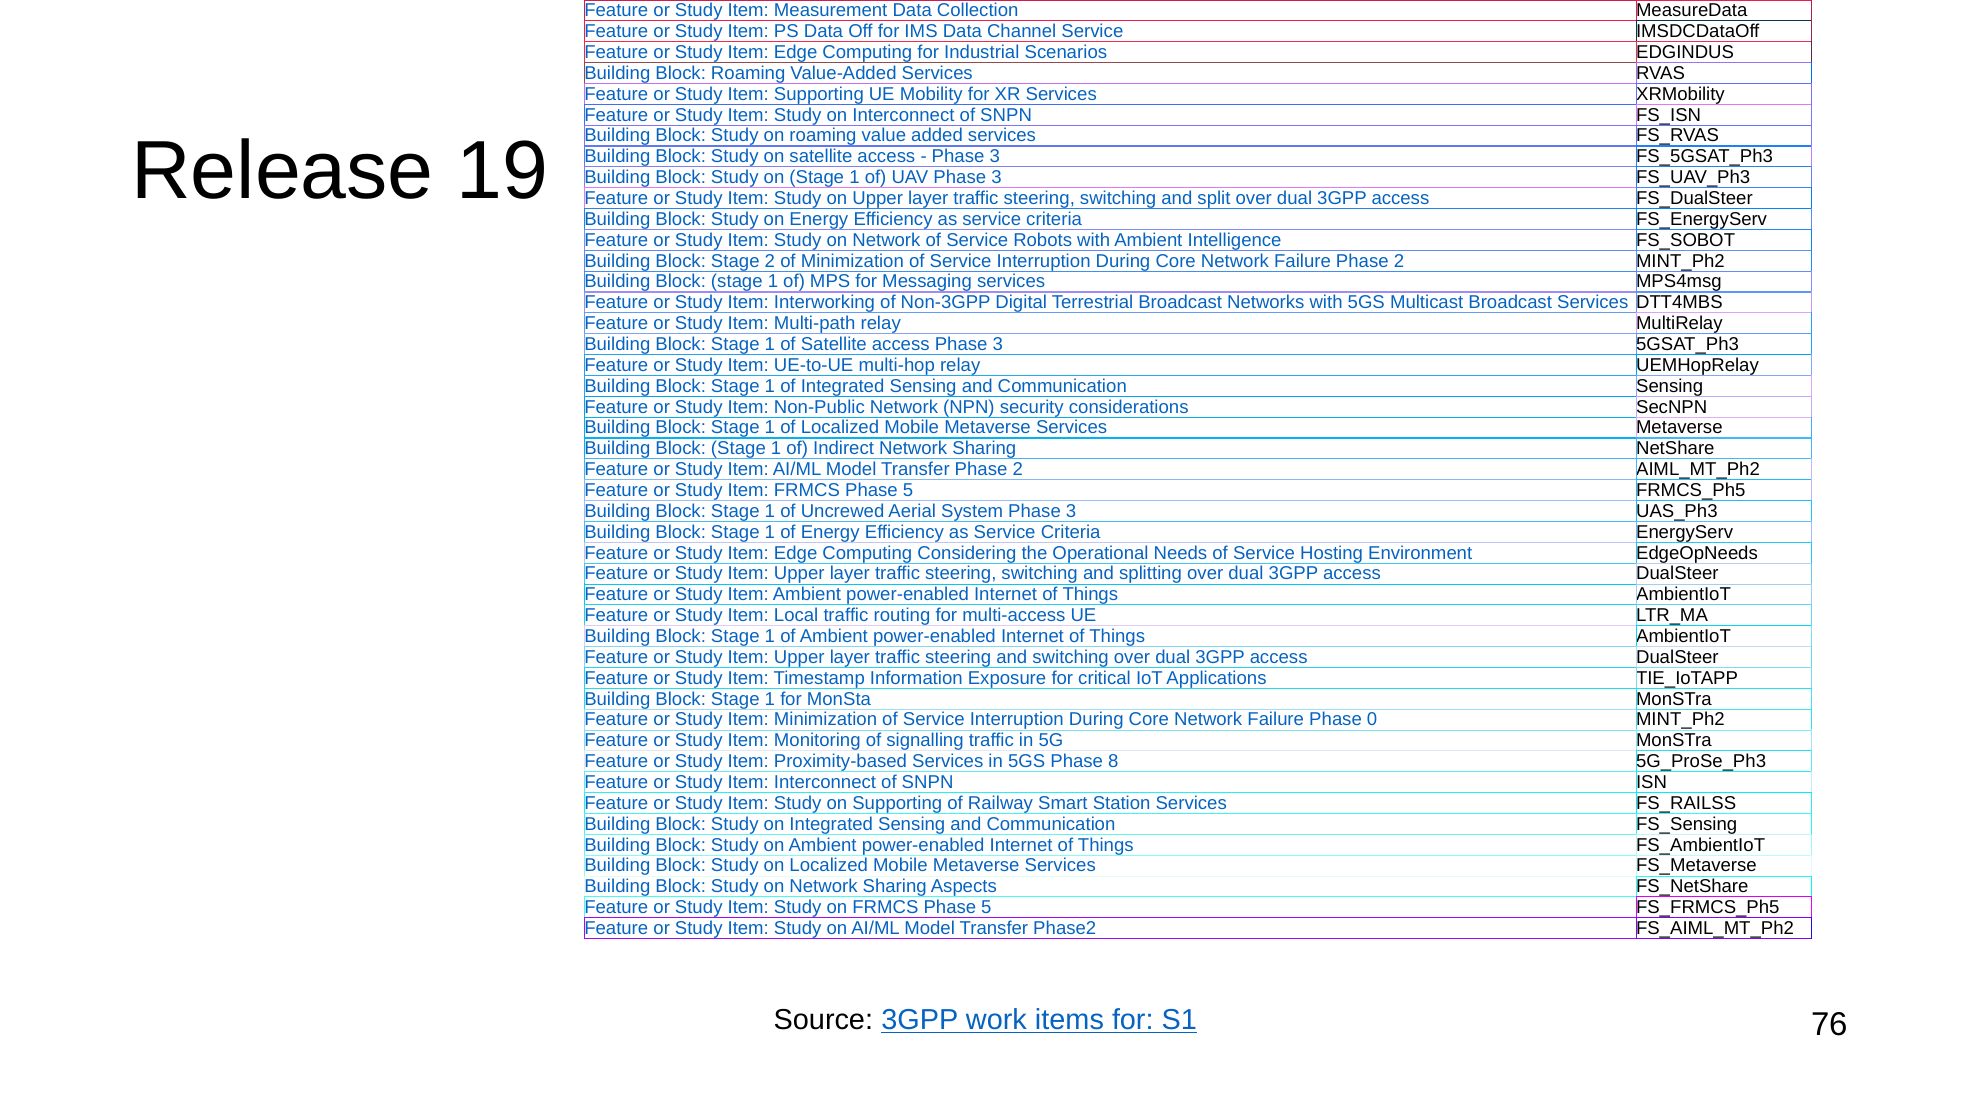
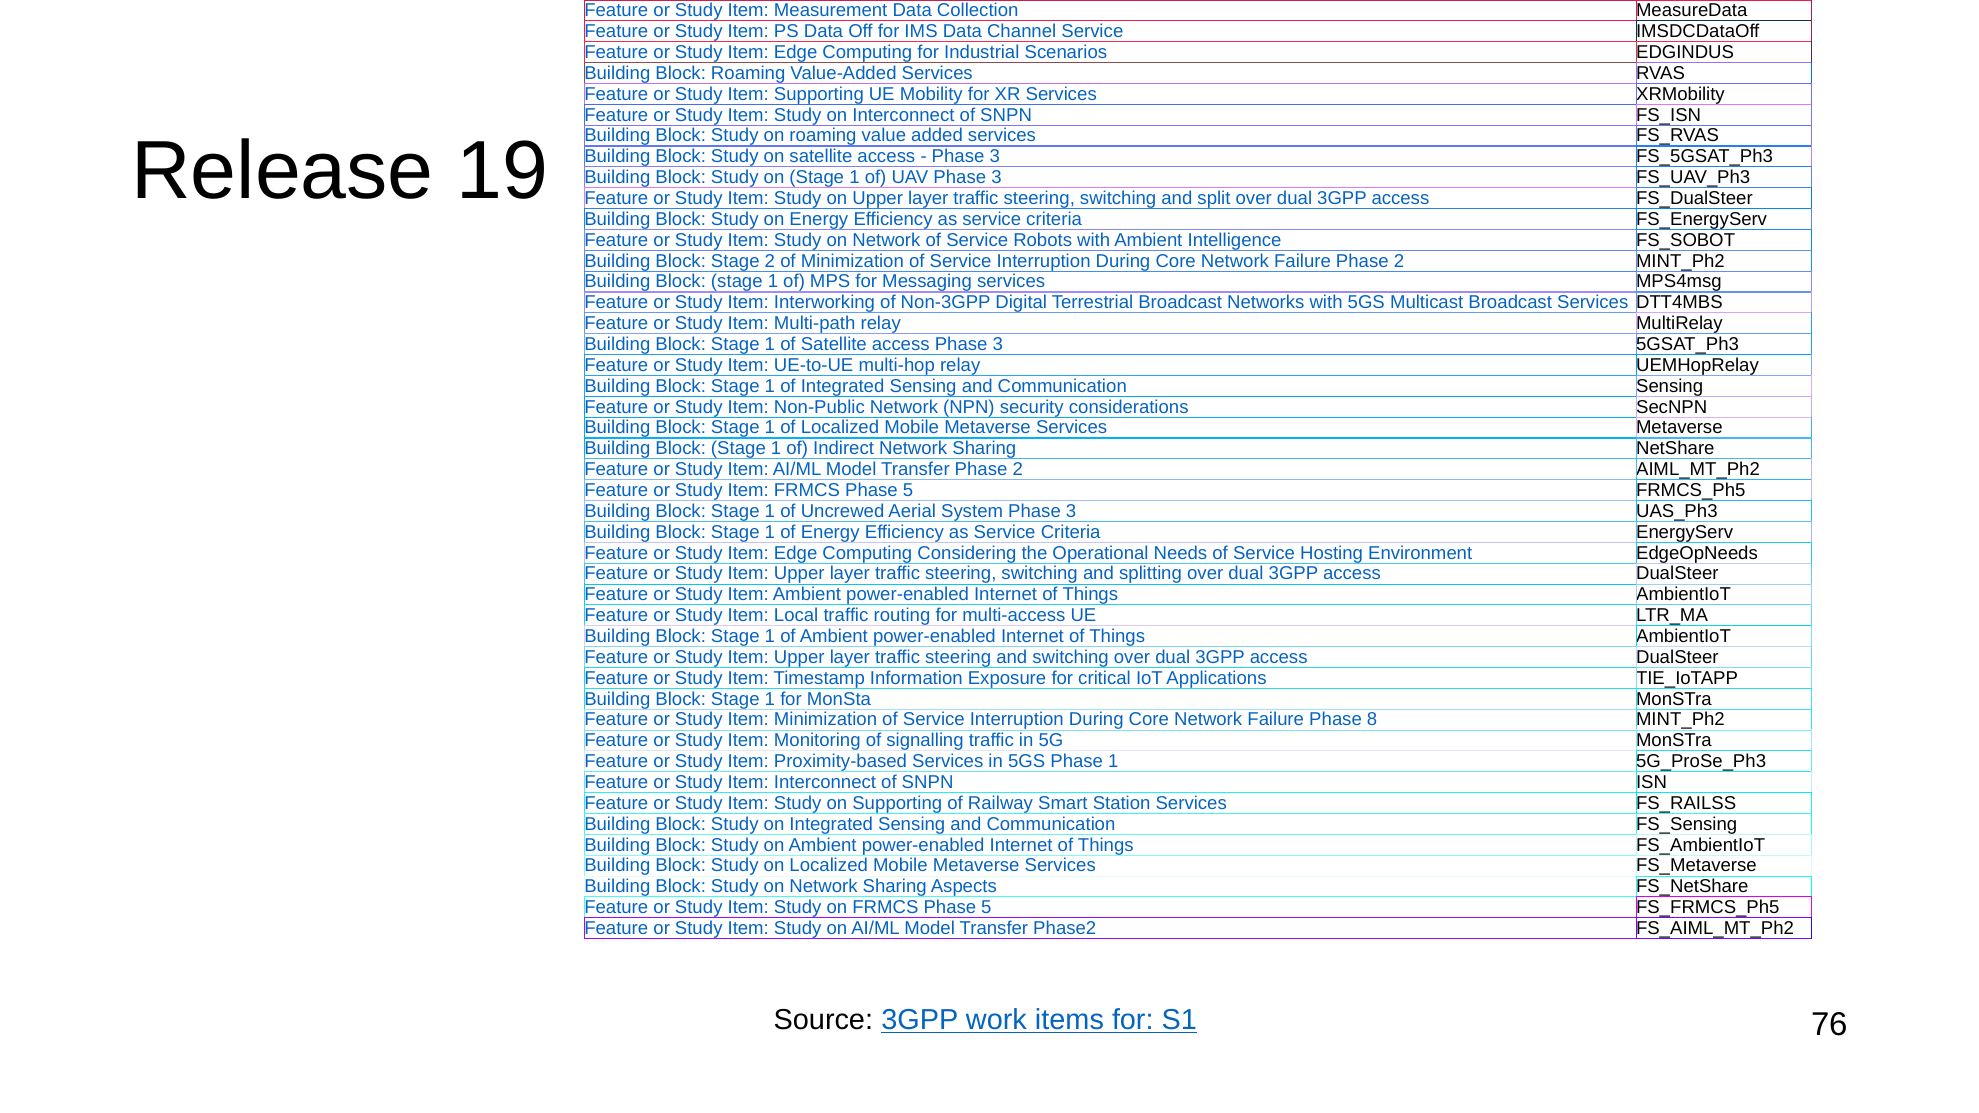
0: 0 -> 8
Phase 8: 8 -> 1
